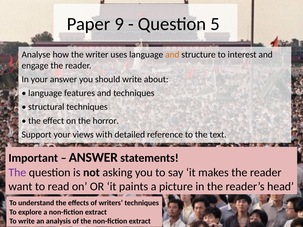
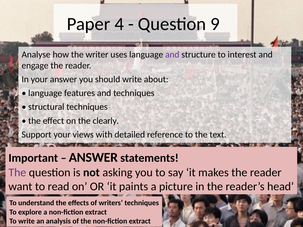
9: 9 -> 4
5: 5 -> 9
and at (172, 55) colour: orange -> purple
horror: horror -> clearly
